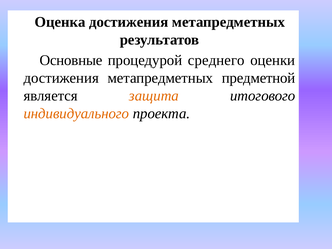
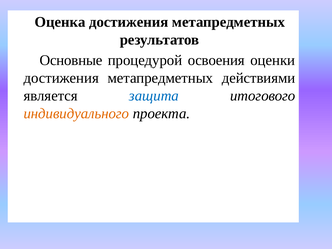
среднего: среднего -> освоения
предметной: предметной -> действиями
защита colour: orange -> blue
